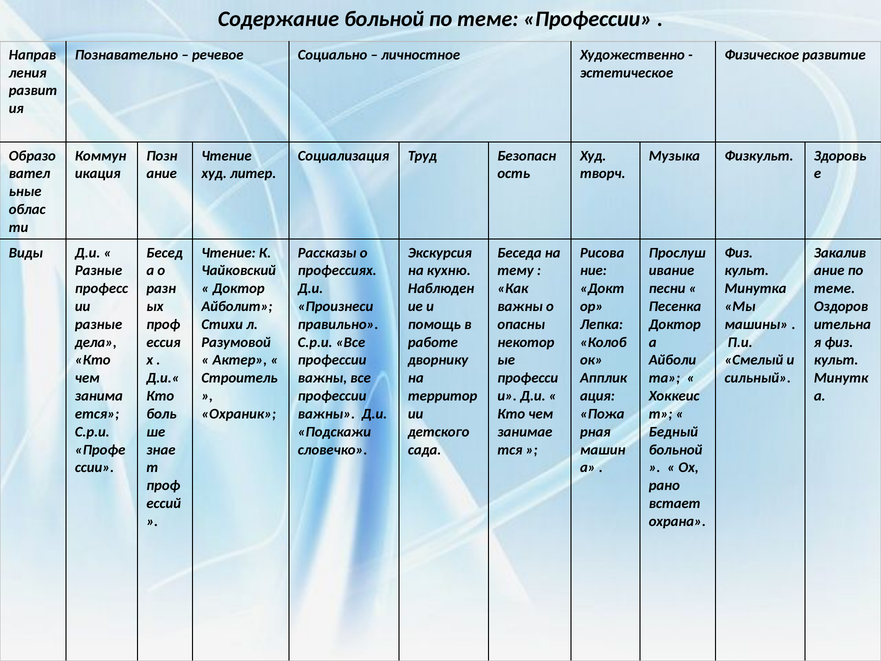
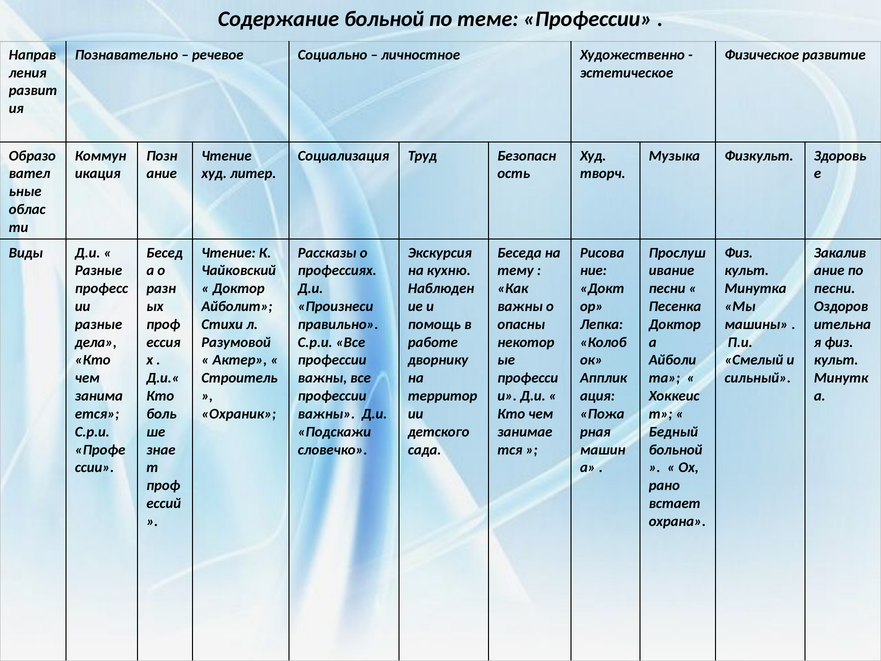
теме at (835, 288): теме -> песни
